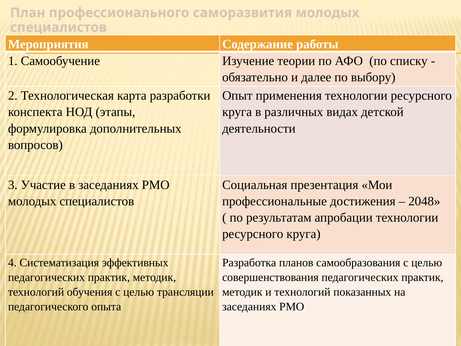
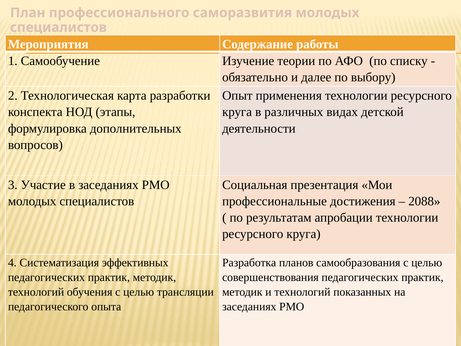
2048: 2048 -> 2088
